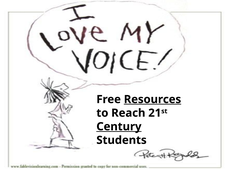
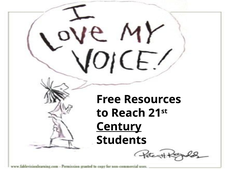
Resources underline: present -> none
